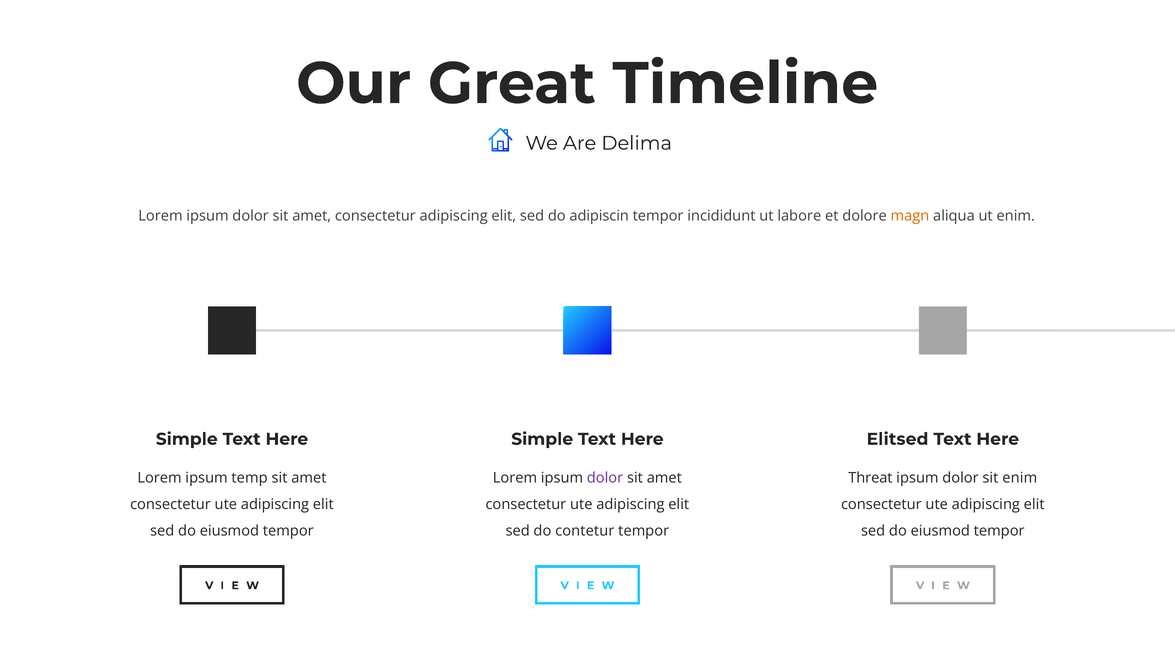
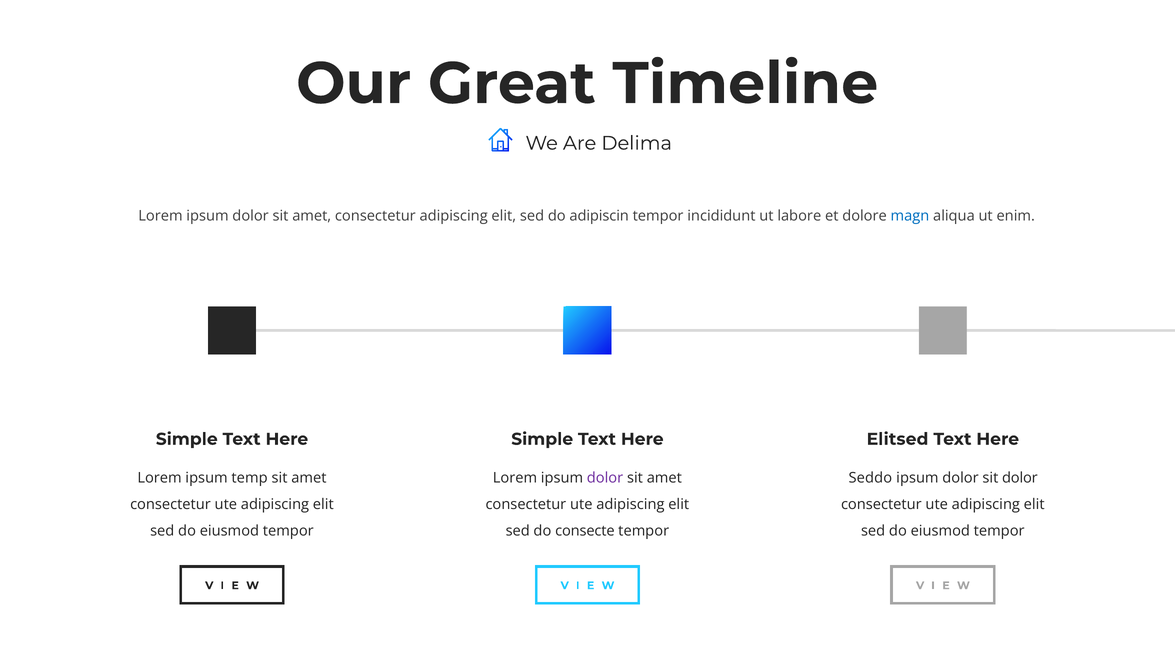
magn colour: orange -> blue
Threat: Threat -> Seddo
sit enim: enim -> dolor
contetur: contetur -> consecte
